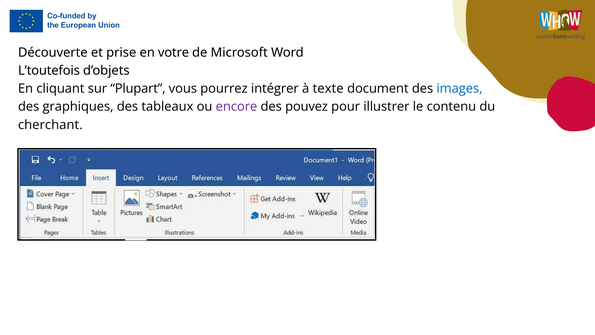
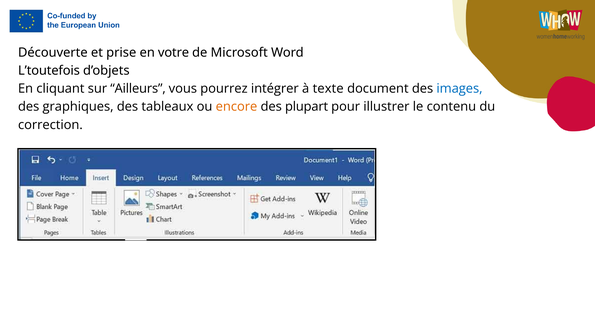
Plupart: Plupart -> Ailleurs
encore colour: purple -> orange
pouvez: pouvez -> plupart
cherchant: cherchant -> correction
